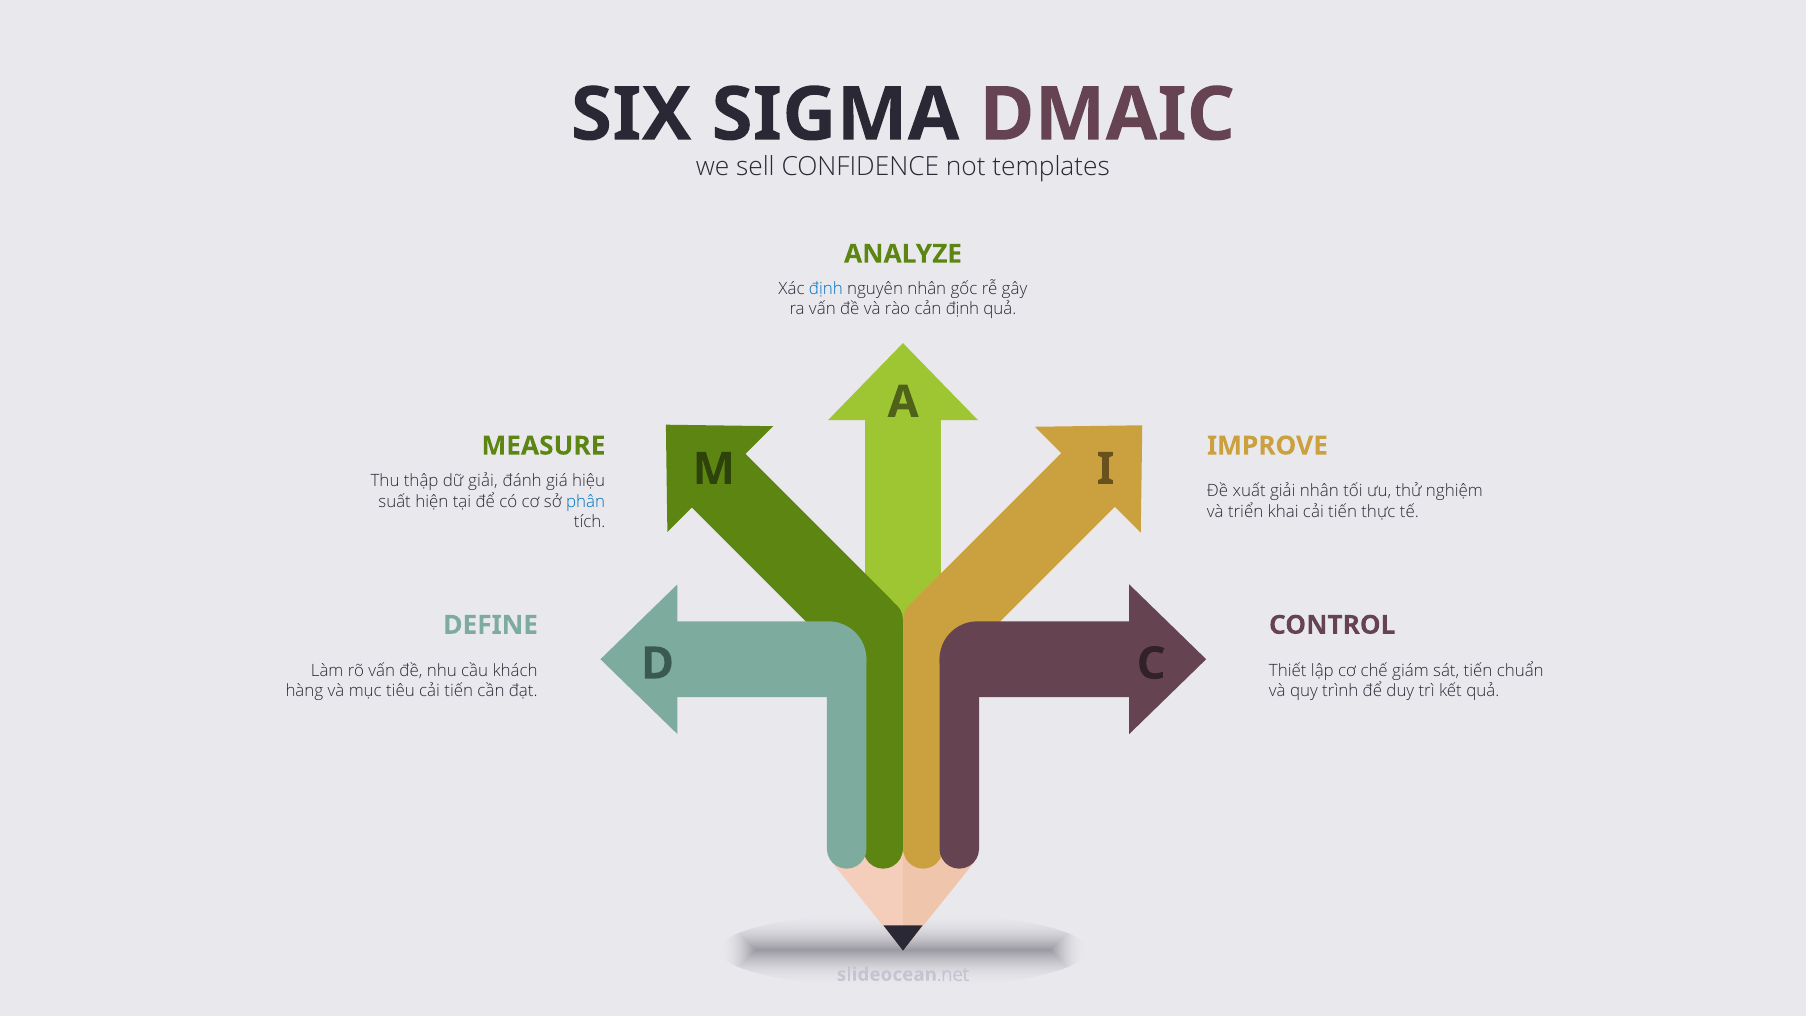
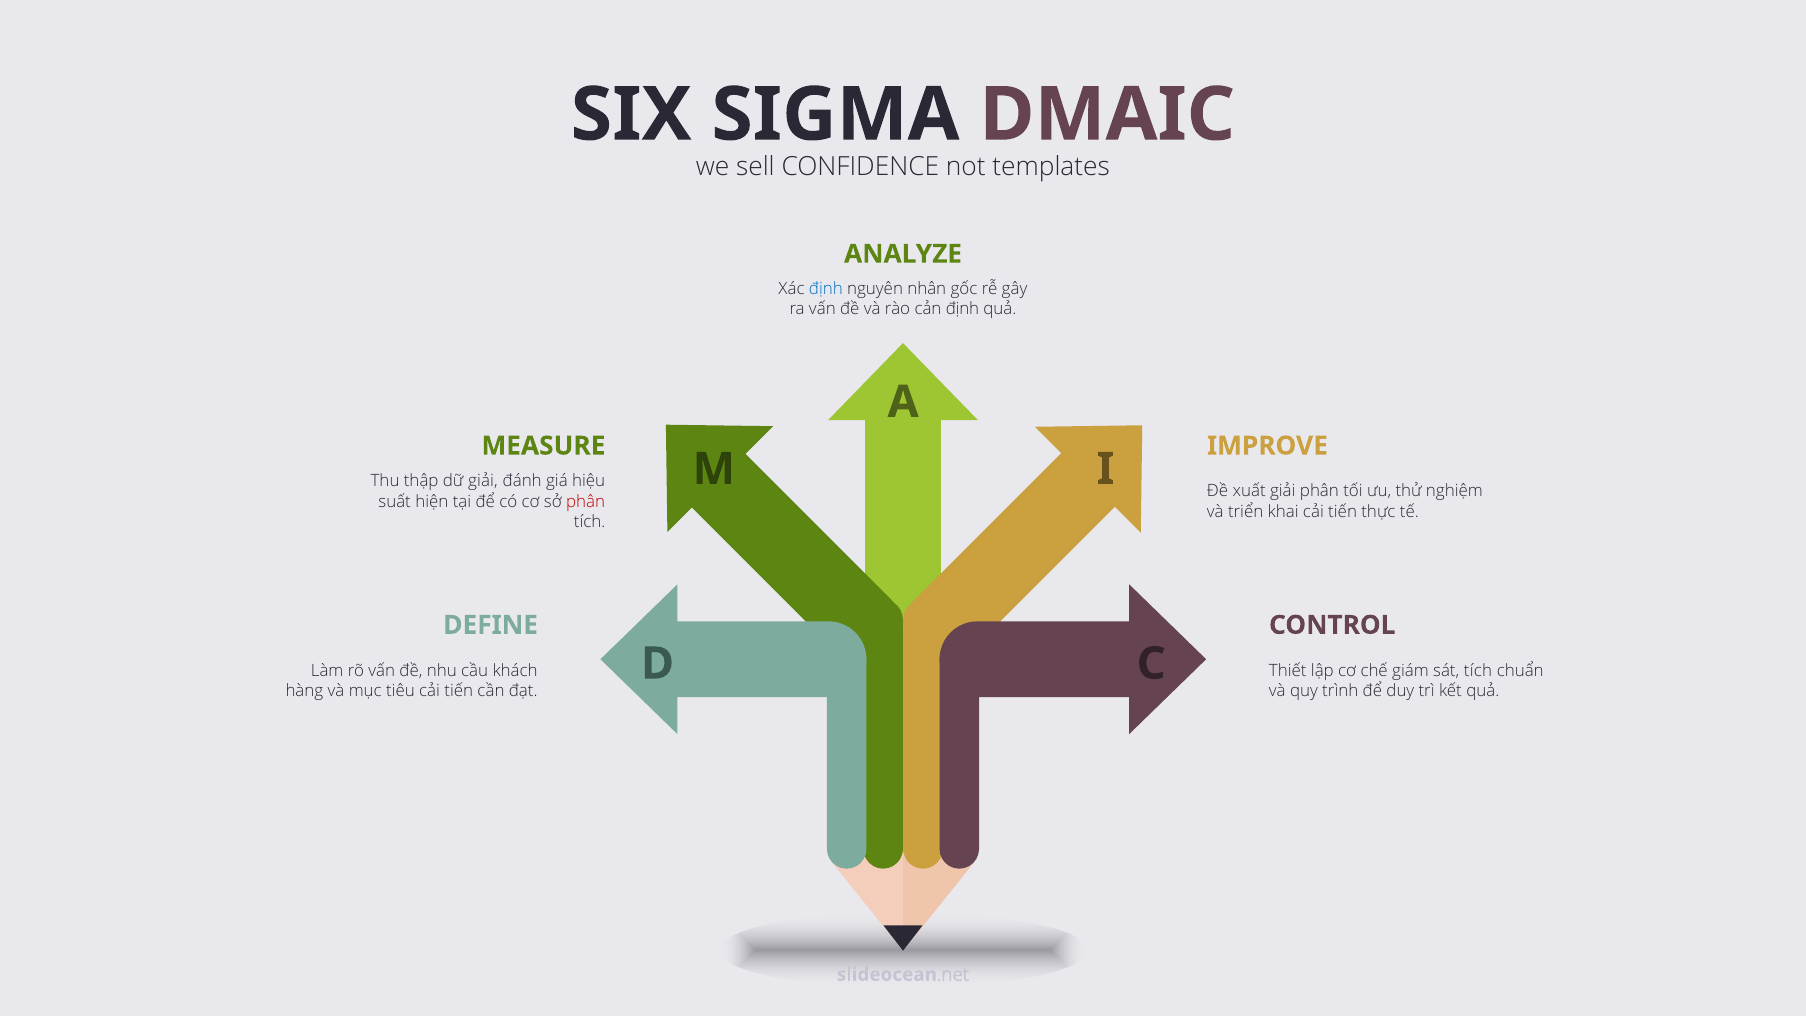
giải nhân: nhân -> phân
phân at (586, 501) colour: blue -> red
sát tiến: tiến -> tích
